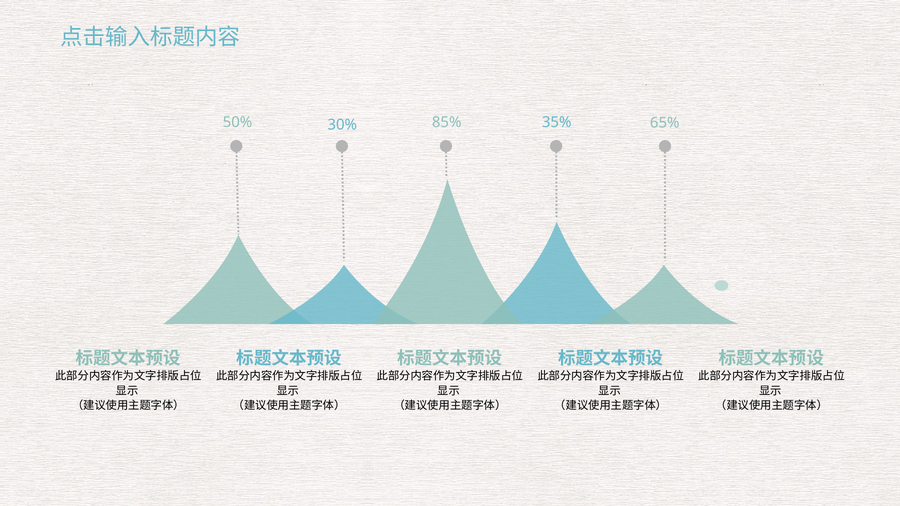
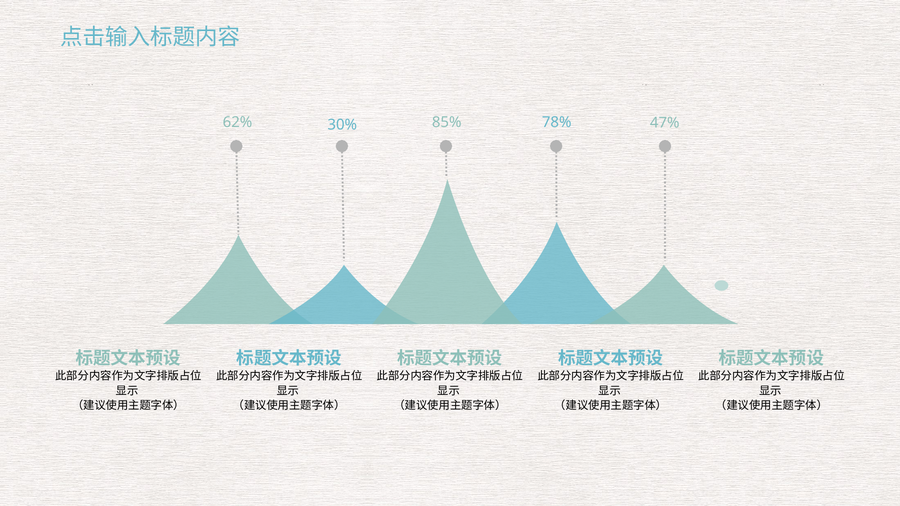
65%: 65% -> 47%
50%: 50% -> 62%
35%: 35% -> 78%
